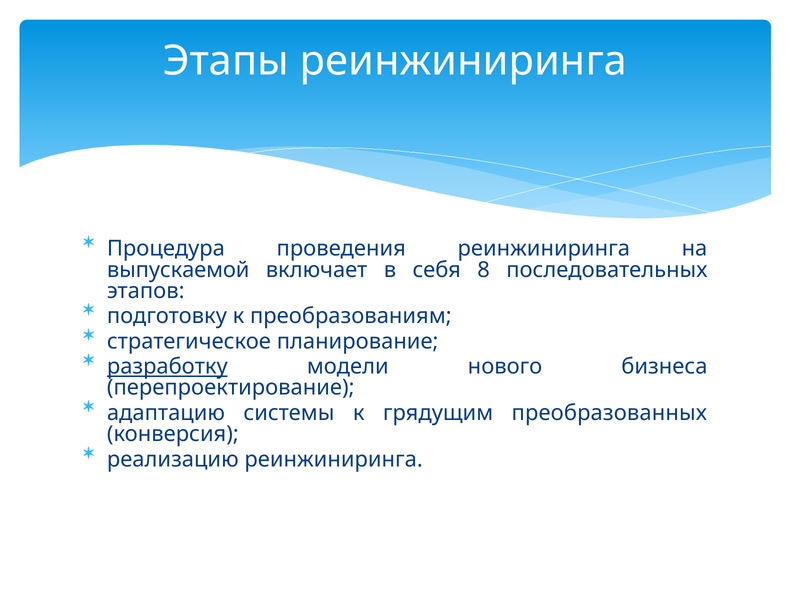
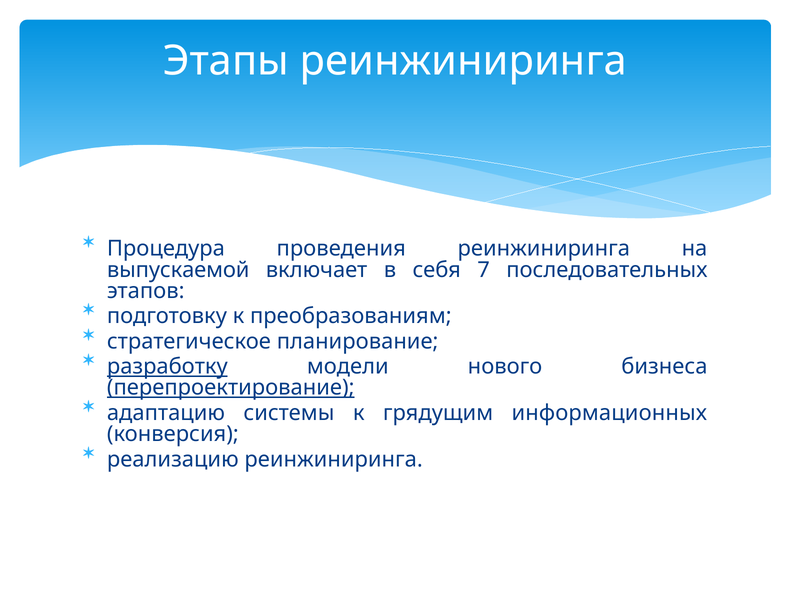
8: 8 -> 7
перепроектирование underline: none -> present
преобразованных: преобразованных -> информационных
